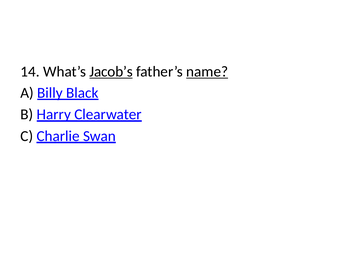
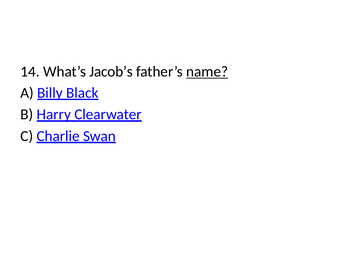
Jacob’s underline: present -> none
